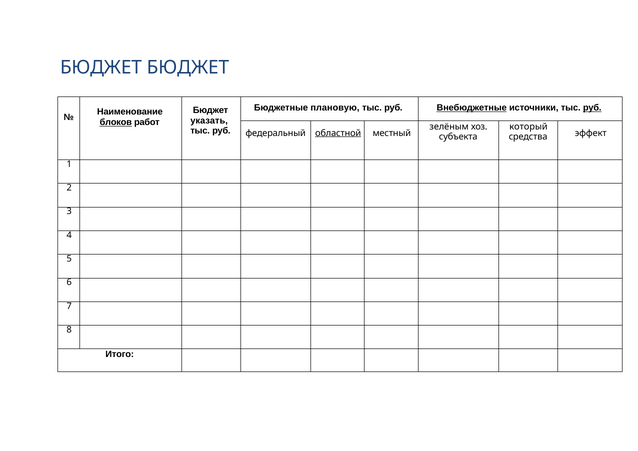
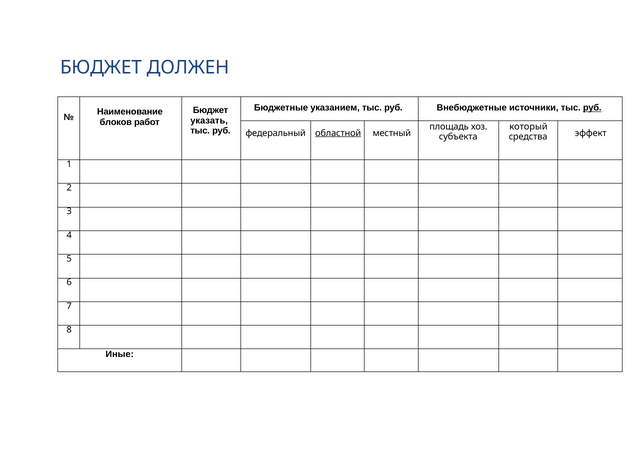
БЮДЖЕТ БЮДЖЕТ: БЮДЖЕТ -> ДОЛЖЕН
плановую: плановую -> указанием
Внебюджетные underline: present -> none
блоков underline: present -> none
зелёным: зелёным -> площадь
Итого: Итого -> Иные
